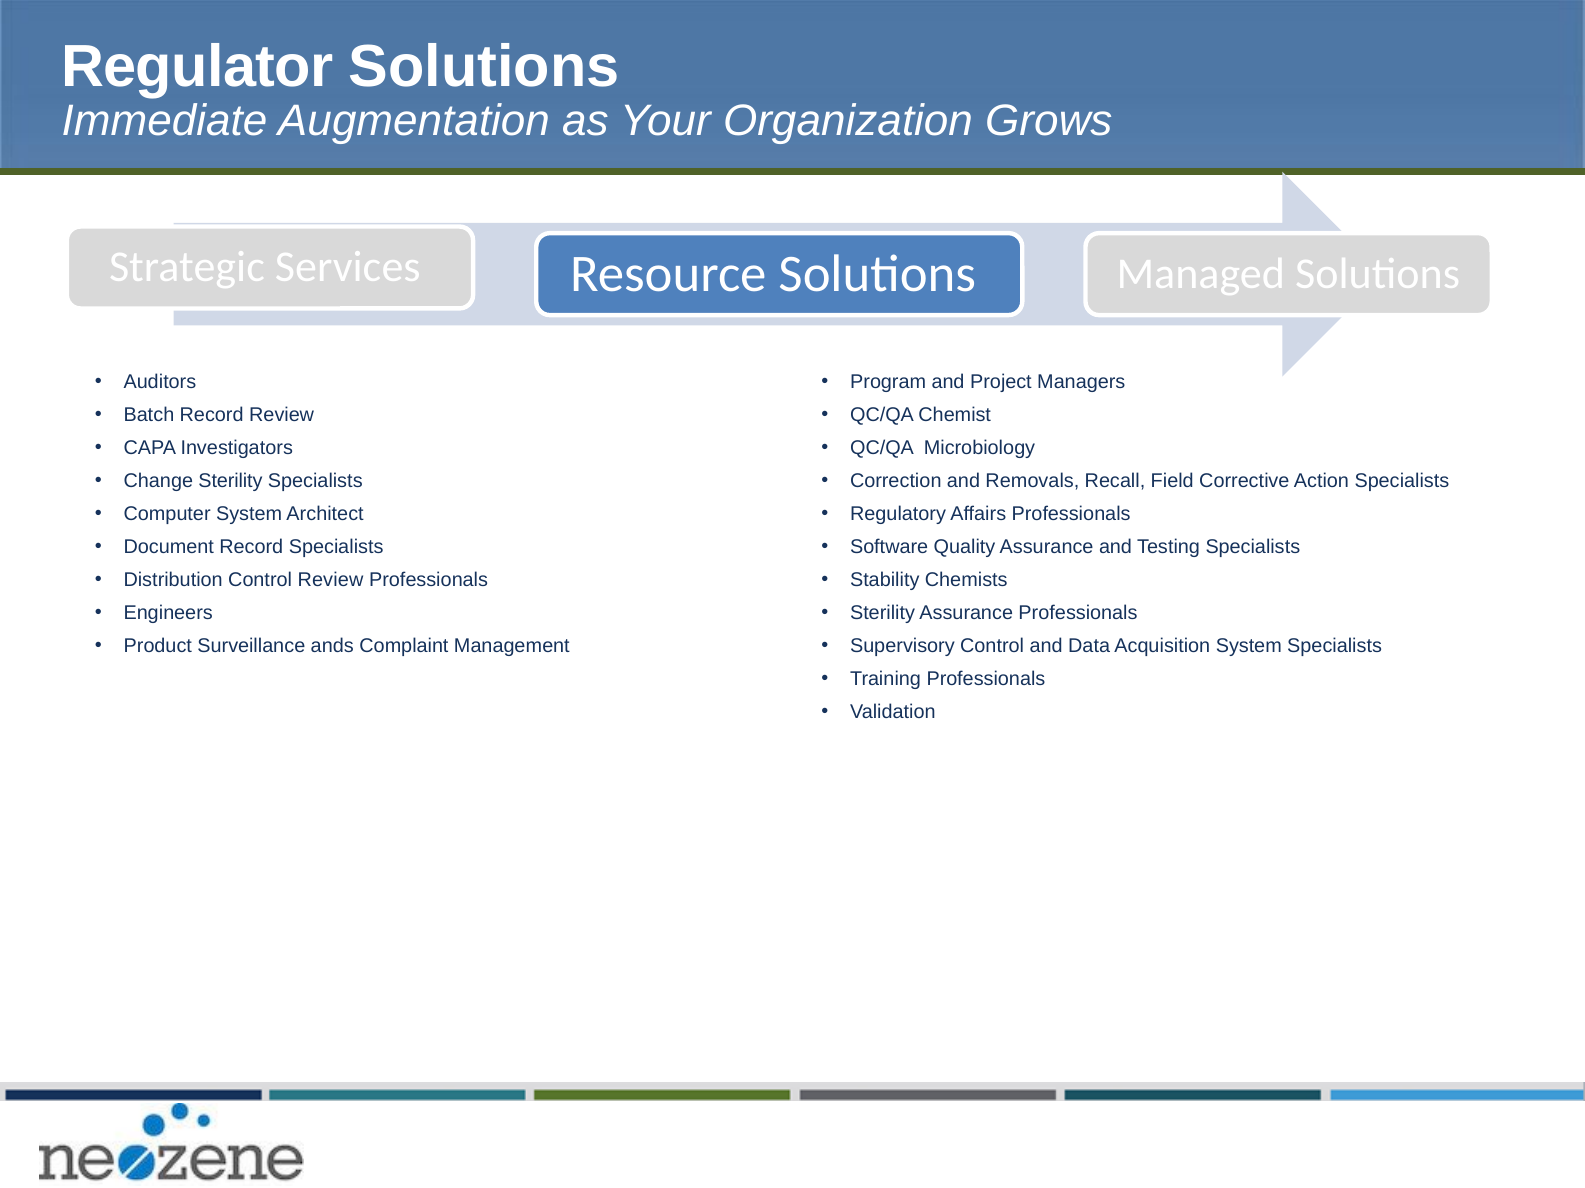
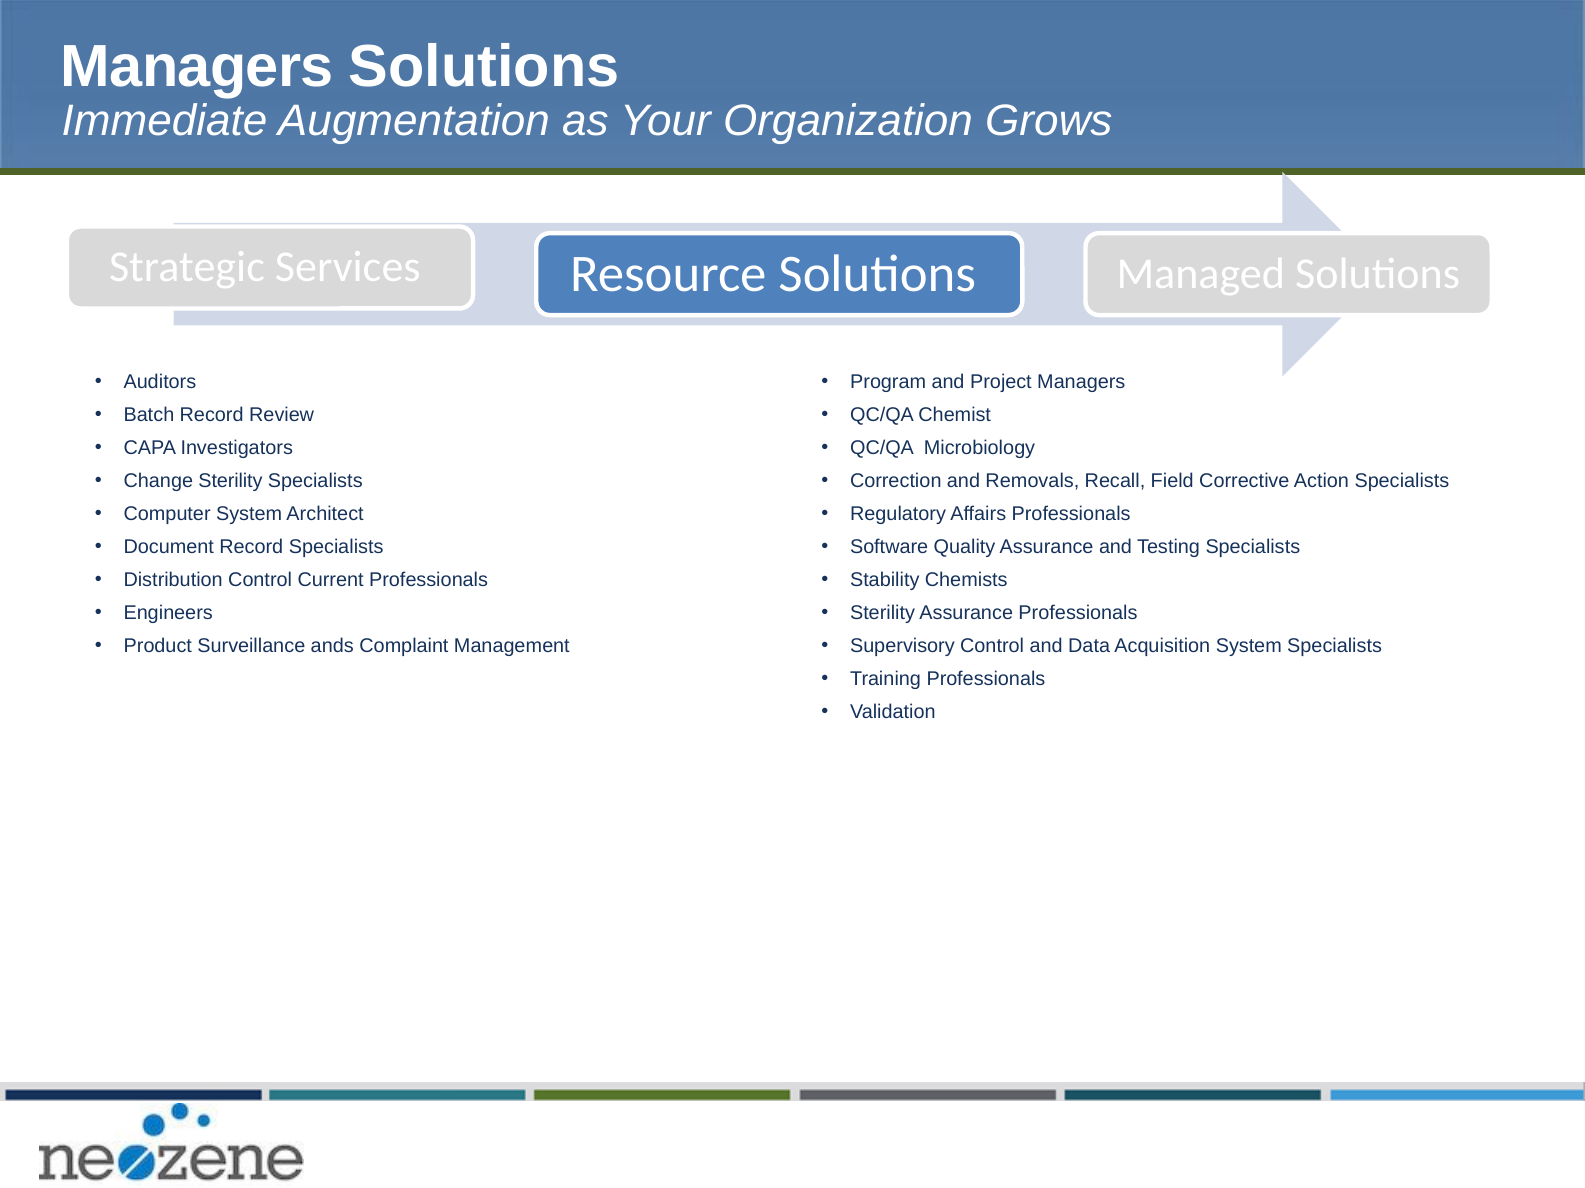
Regulator at (197, 67): Regulator -> Managers
Control Review: Review -> Current
